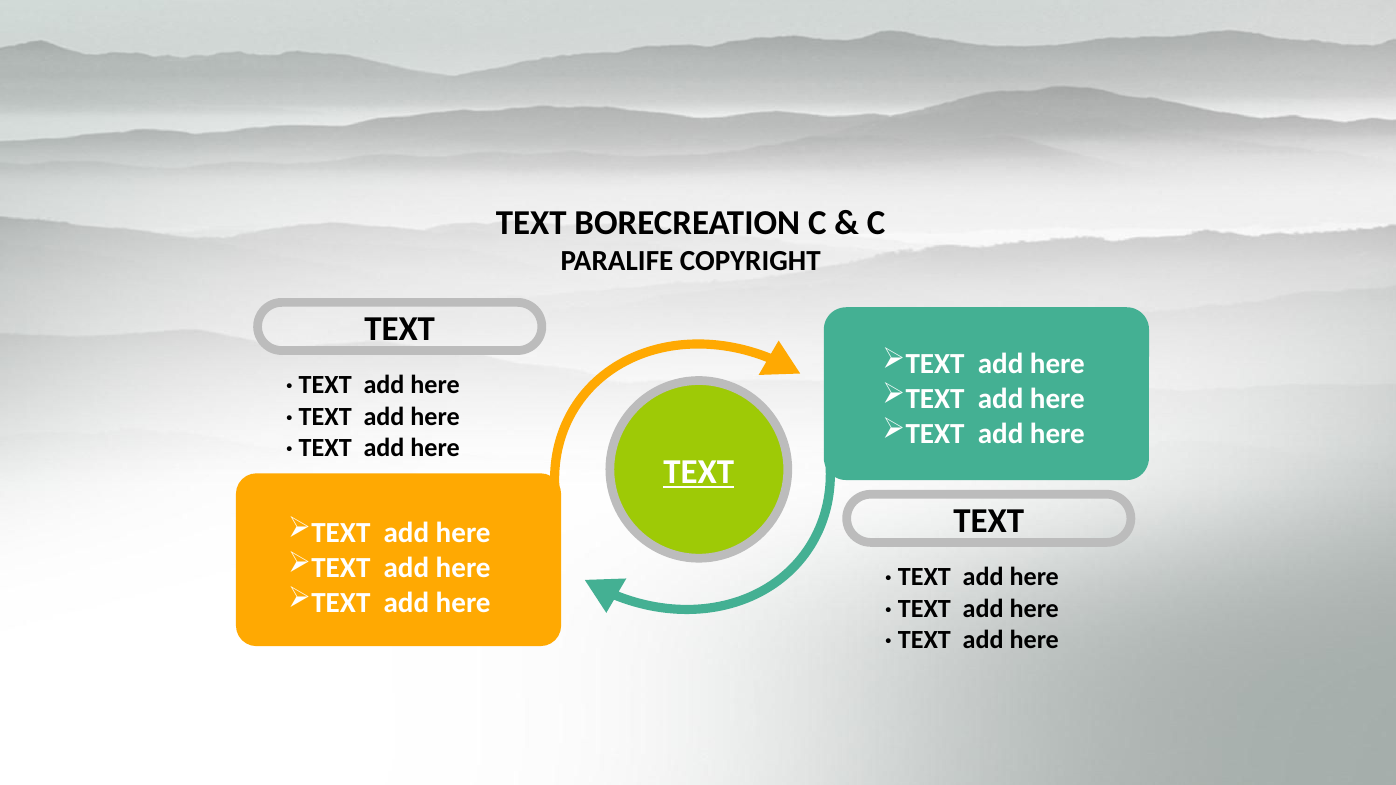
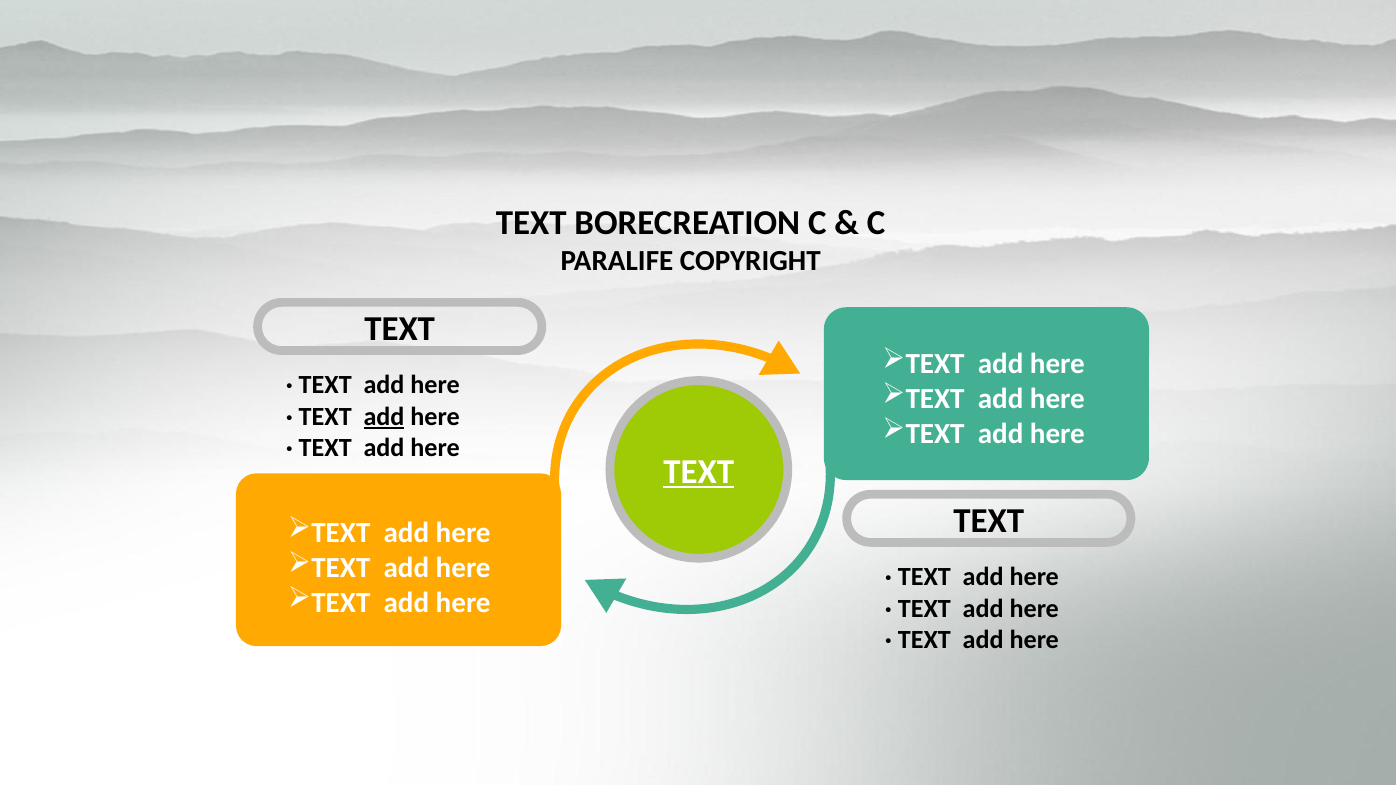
add at (384, 417) underline: none -> present
